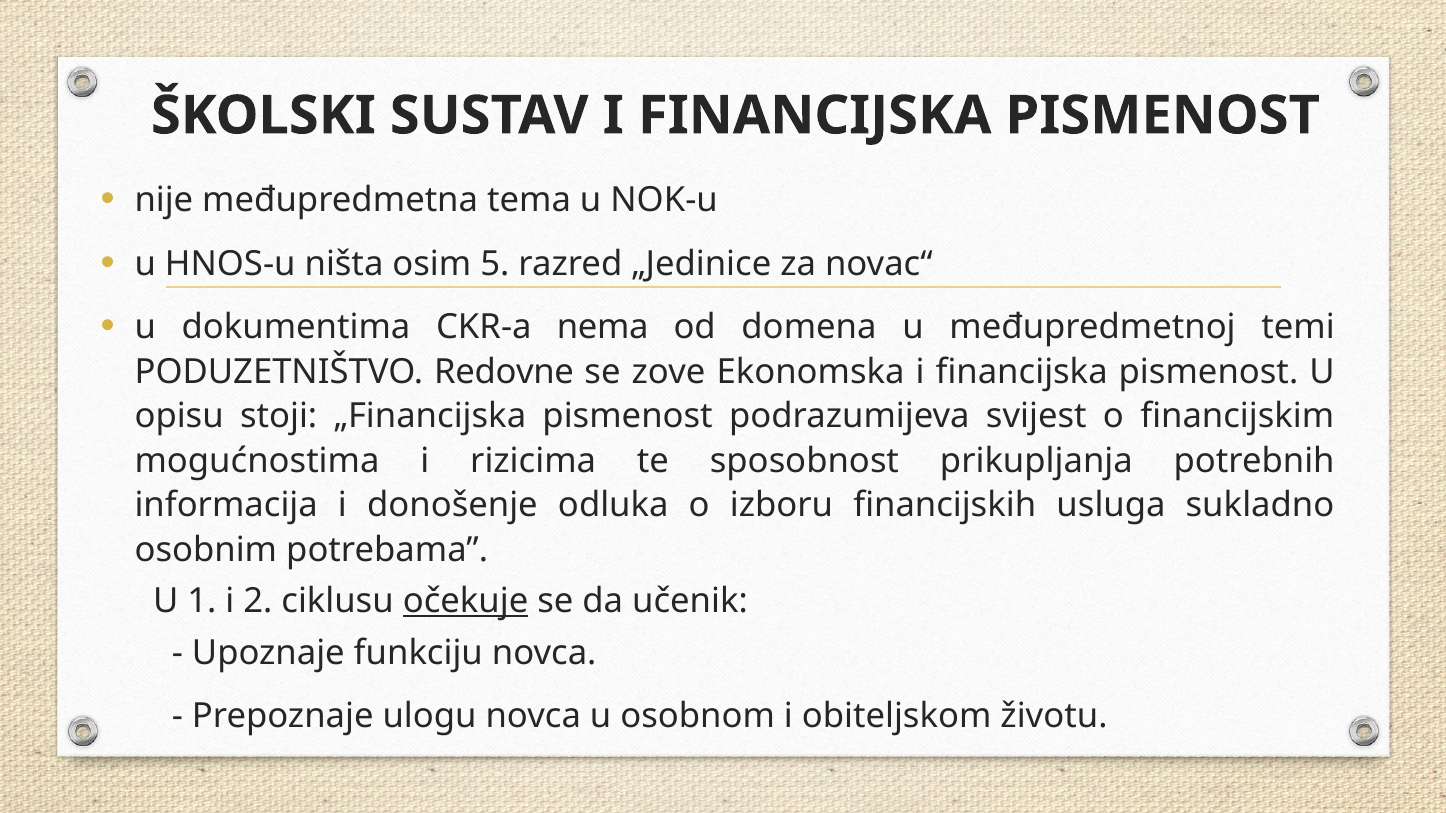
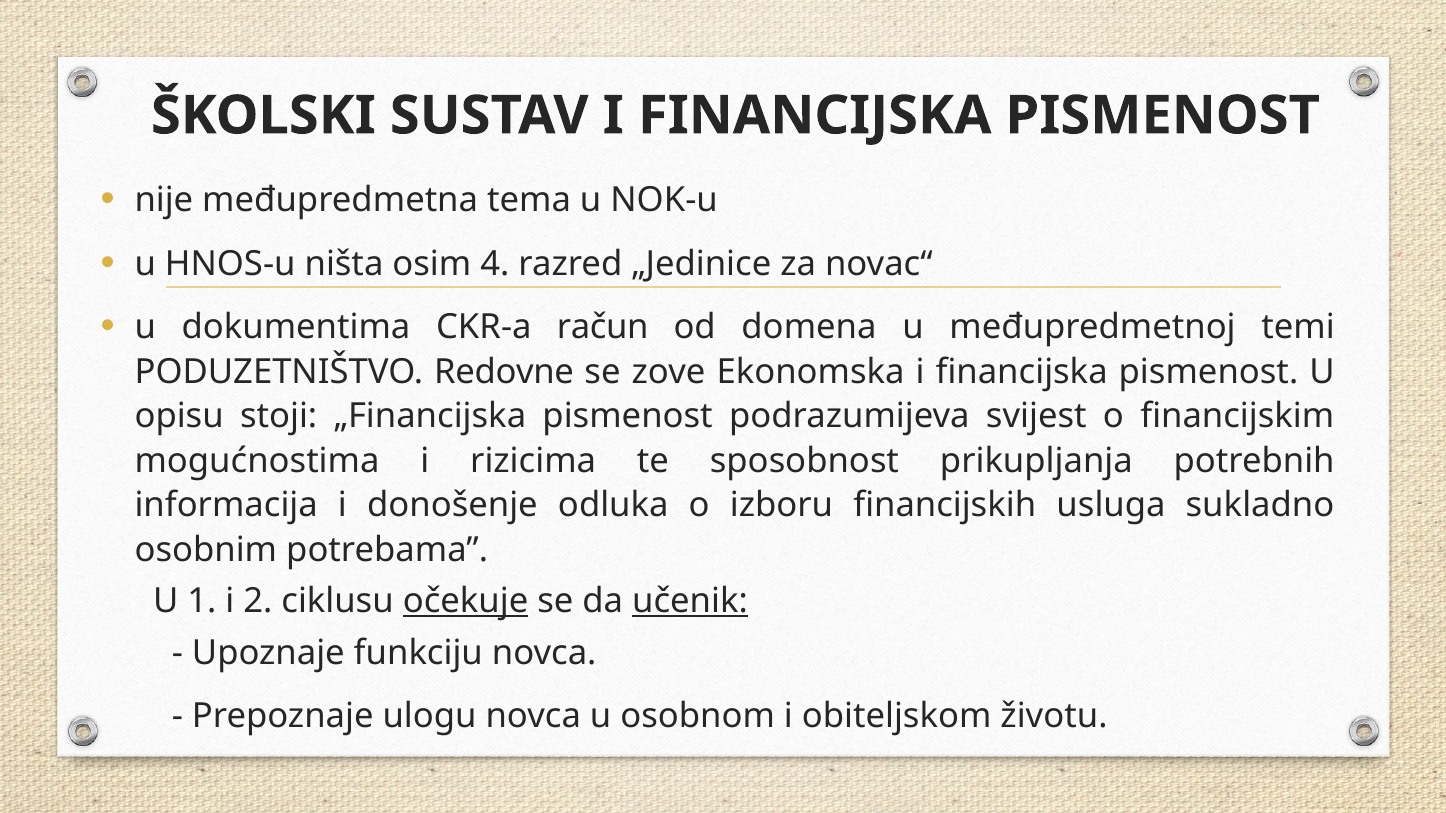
5: 5 -> 4
nema: nema -> račun
učenik underline: none -> present
